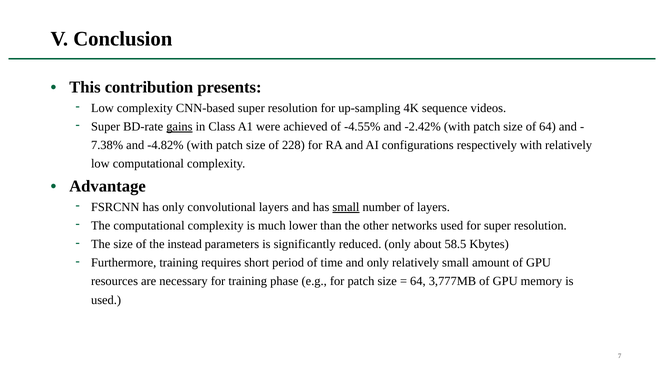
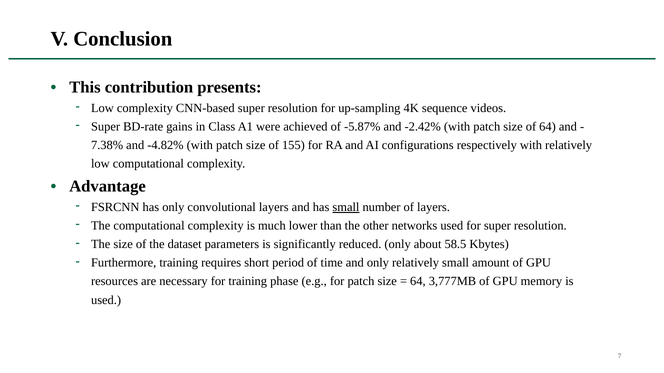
gains underline: present -> none
-4.55%: -4.55% -> -5.87%
228: 228 -> 155
instead: instead -> dataset
